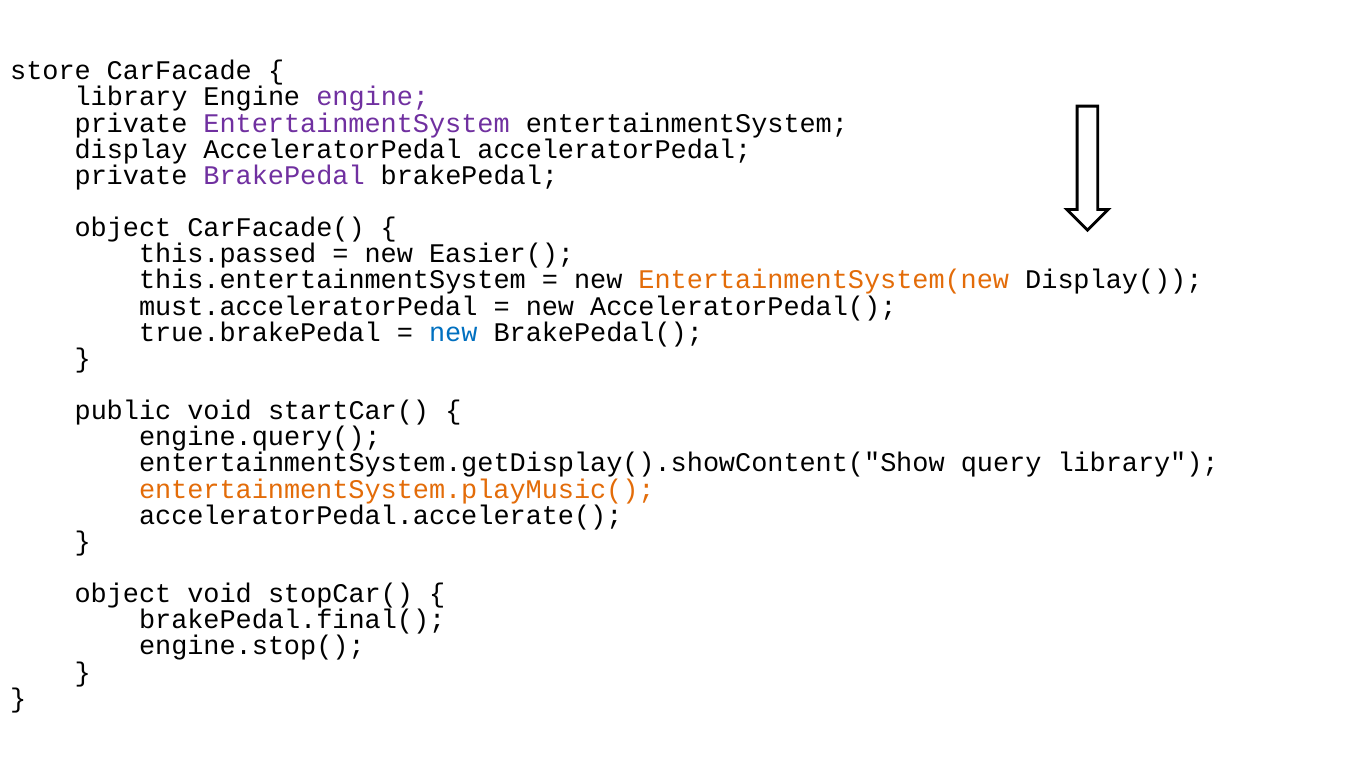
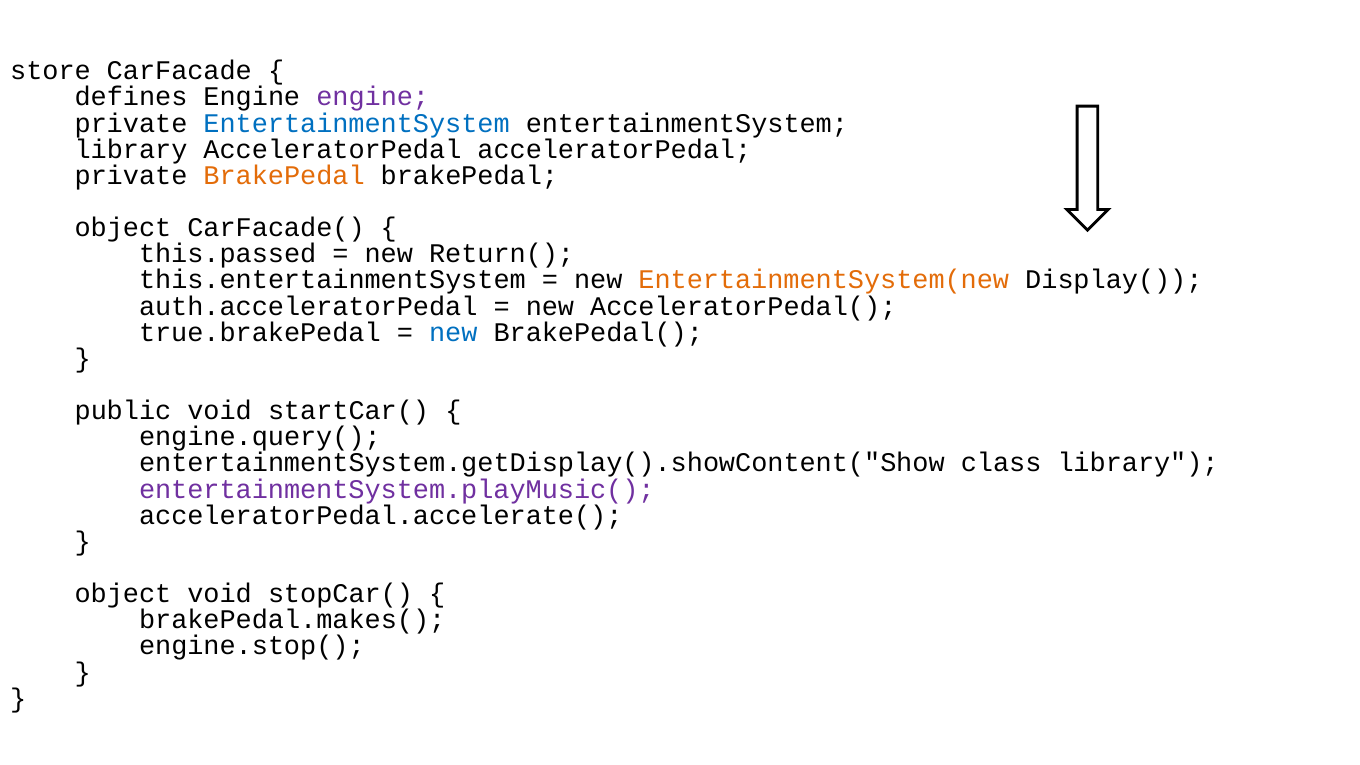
library at (131, 97): library -> defines
EntertainmentSystem at (357, 123) colour: purple -> blue
display at (131, 149): display -> library
BrakePedal at (284, 175) colour: purple -> orange
Easier(: Easier( -> Return(
must.acceleratorPedal: must.acceleratorPedal -> auth.acceleratorPedal
query: query -> class
entertainmentSystem.playMusic( colour: orange -> purple
brakePedal.final(: brakePedal.final( -> brakePedal.makes(
